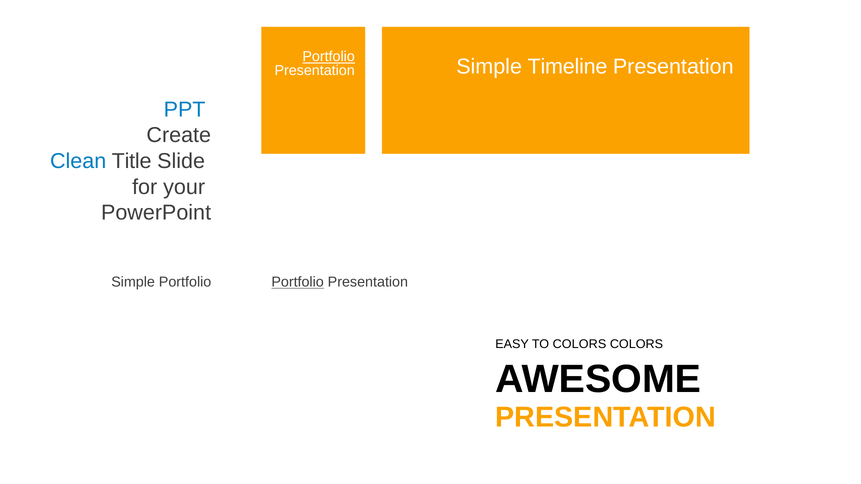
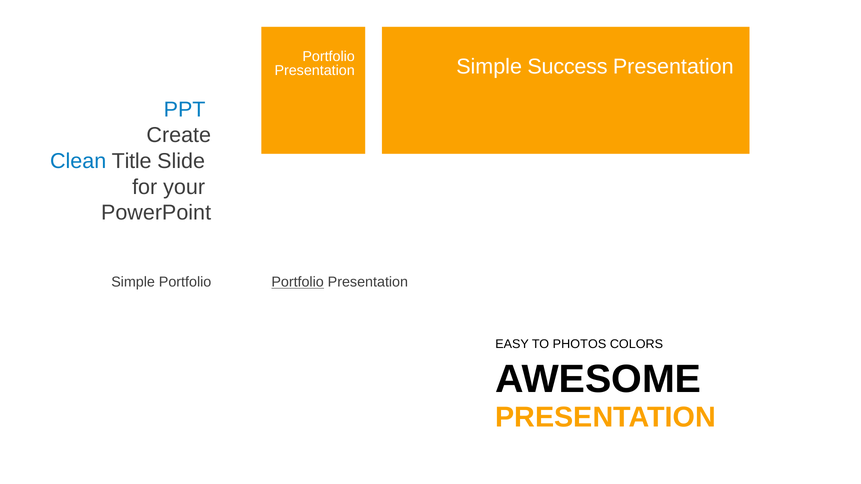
Portfolio at (329, 57) underline: present -> none
Timeline: Timeline -> Success
TO COLORS: COLORS -> PHOTOS
